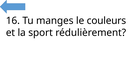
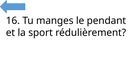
couleurs: couleurs -> pendant
